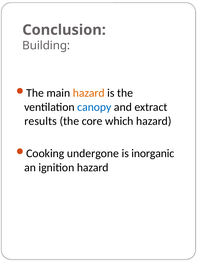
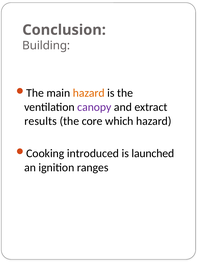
canopy colour: blue -> purple
undergone: undergone -> introduced
inorganic: inorganic -> launched
ignition hazard: hazard -> ranges
